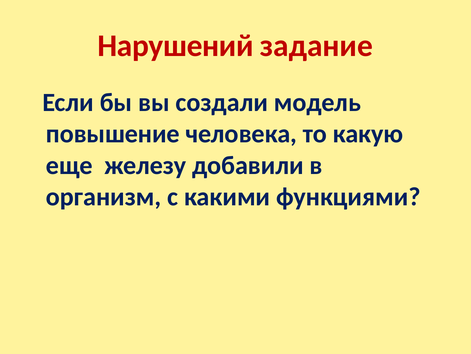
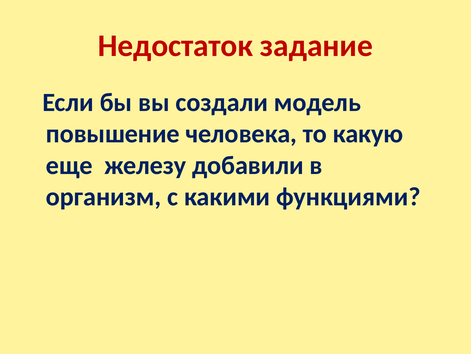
Нарушений: Нарушений -> Недостаток
